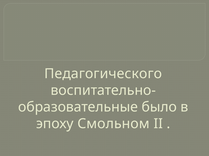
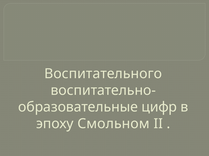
Педагогического: Педагогического -> Воспитательного
было: было -> цифр
